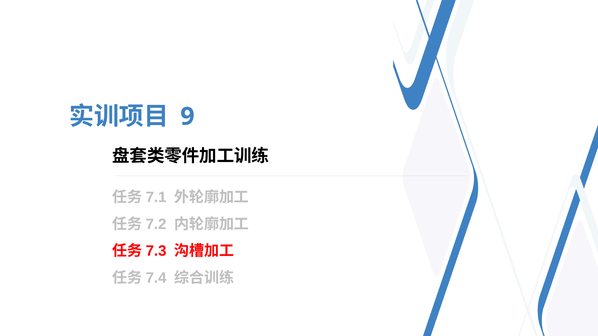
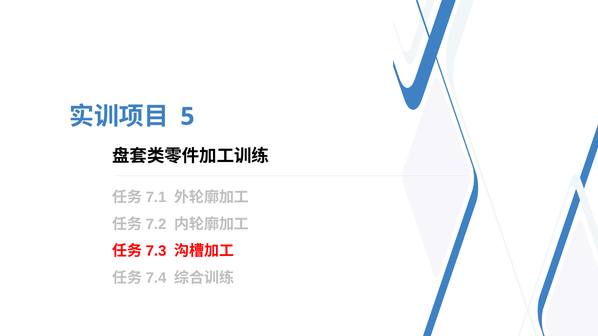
9: 9 -> 5
